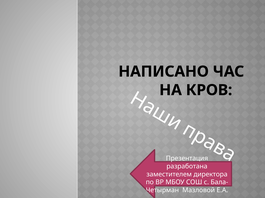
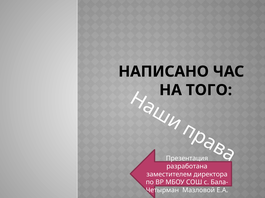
КРОВ: КРОВ -> ТОГО
